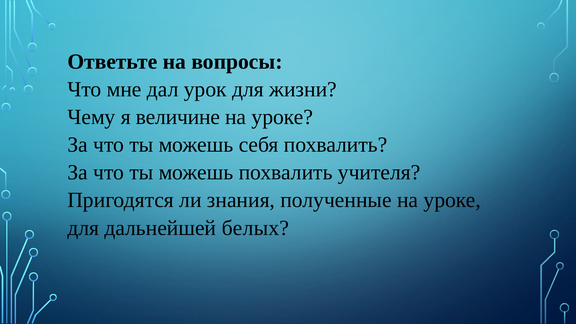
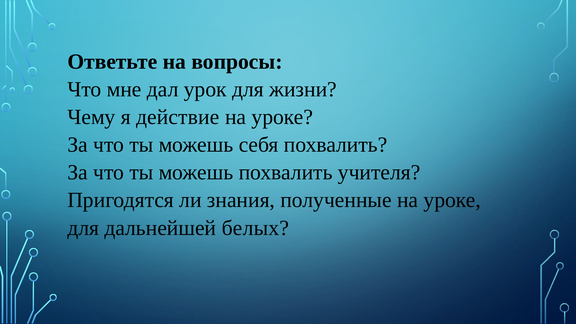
величине: величине -> действие
